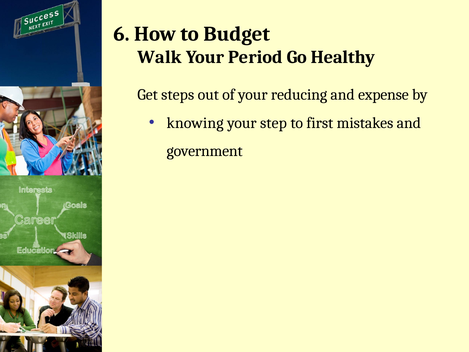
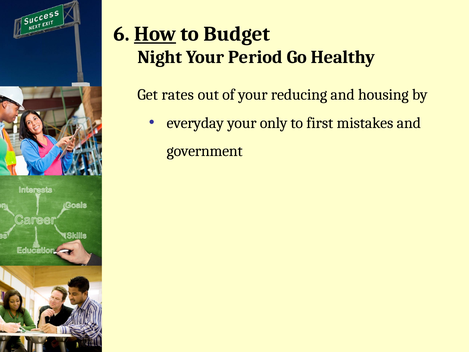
How underline: none -> present
Walk: Walk -> Night
steps: steps -> rates
expense: expense -> housing
knowing: knowing -> everyday
step: step -> only
